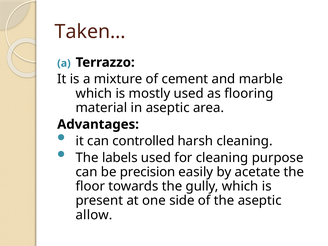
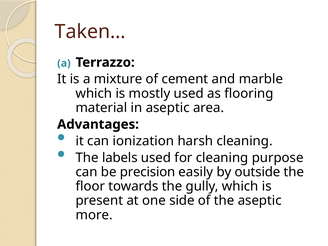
controlled: controlled -> ionization
acetate: acetate -> outside
allow: allow -> more
